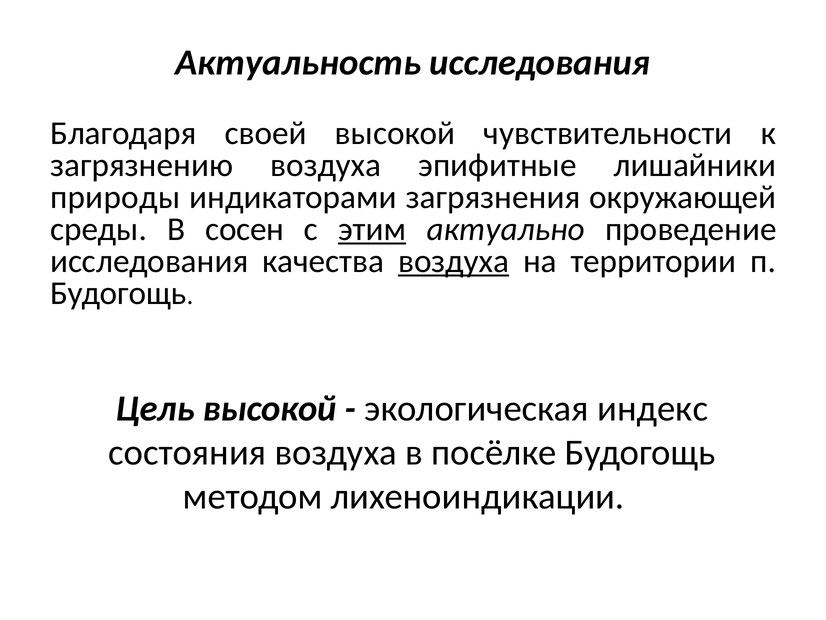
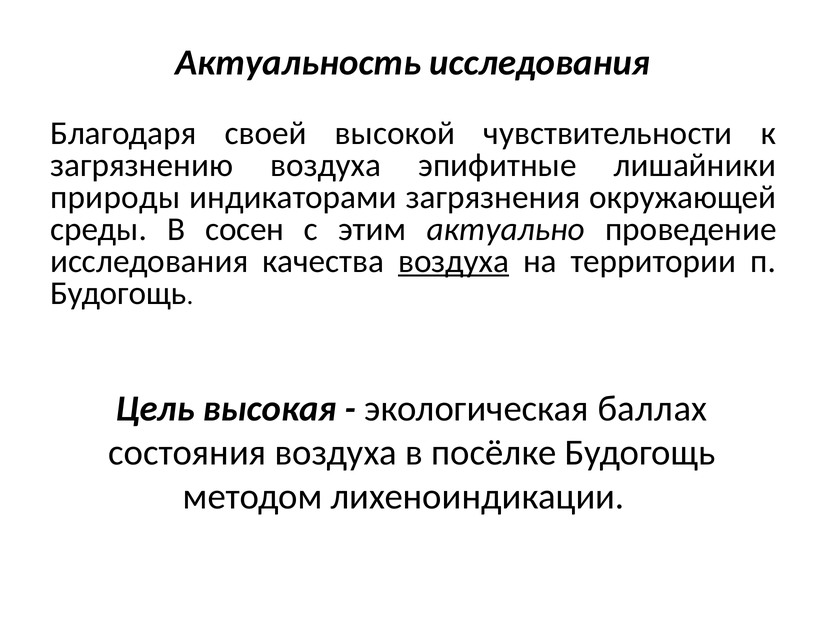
этим underline: present -> none
Цель высокой: высокой -> высокая
индекс: индекс -> баллах
